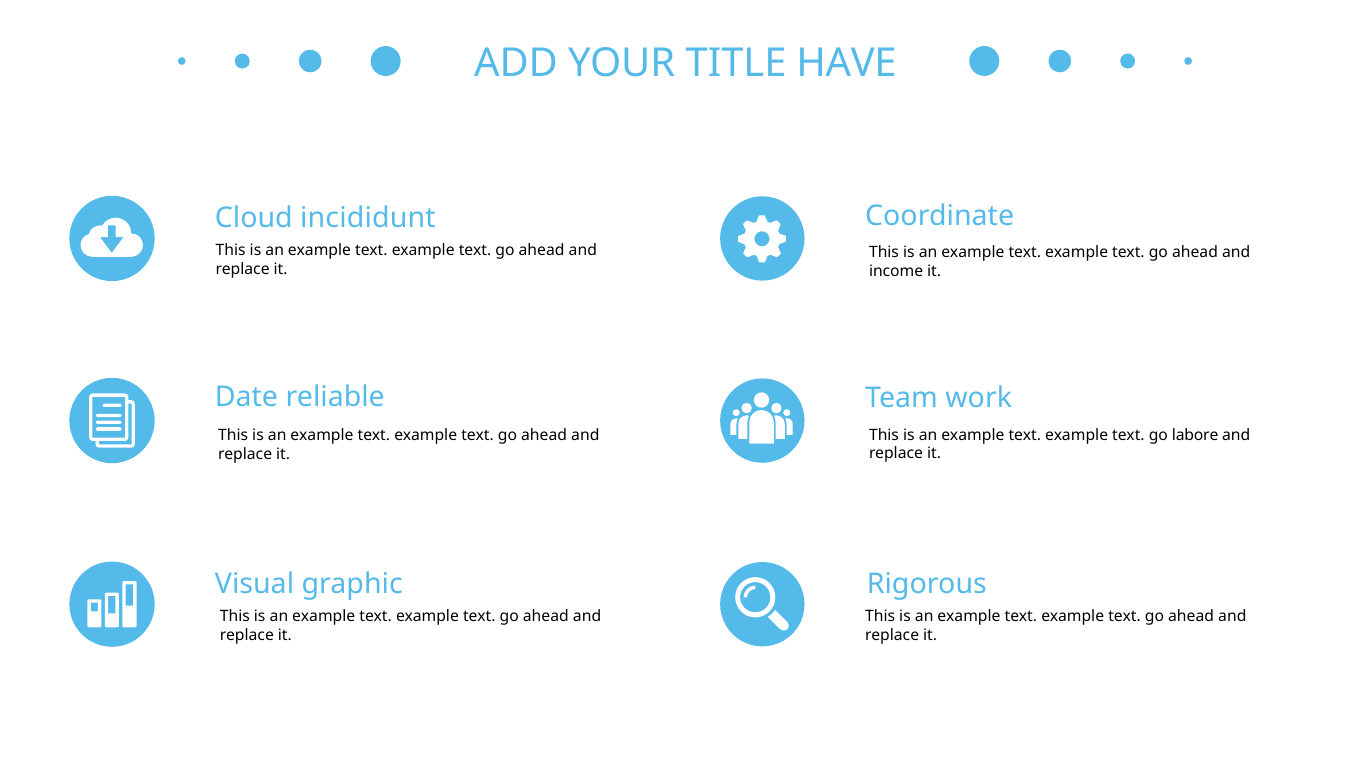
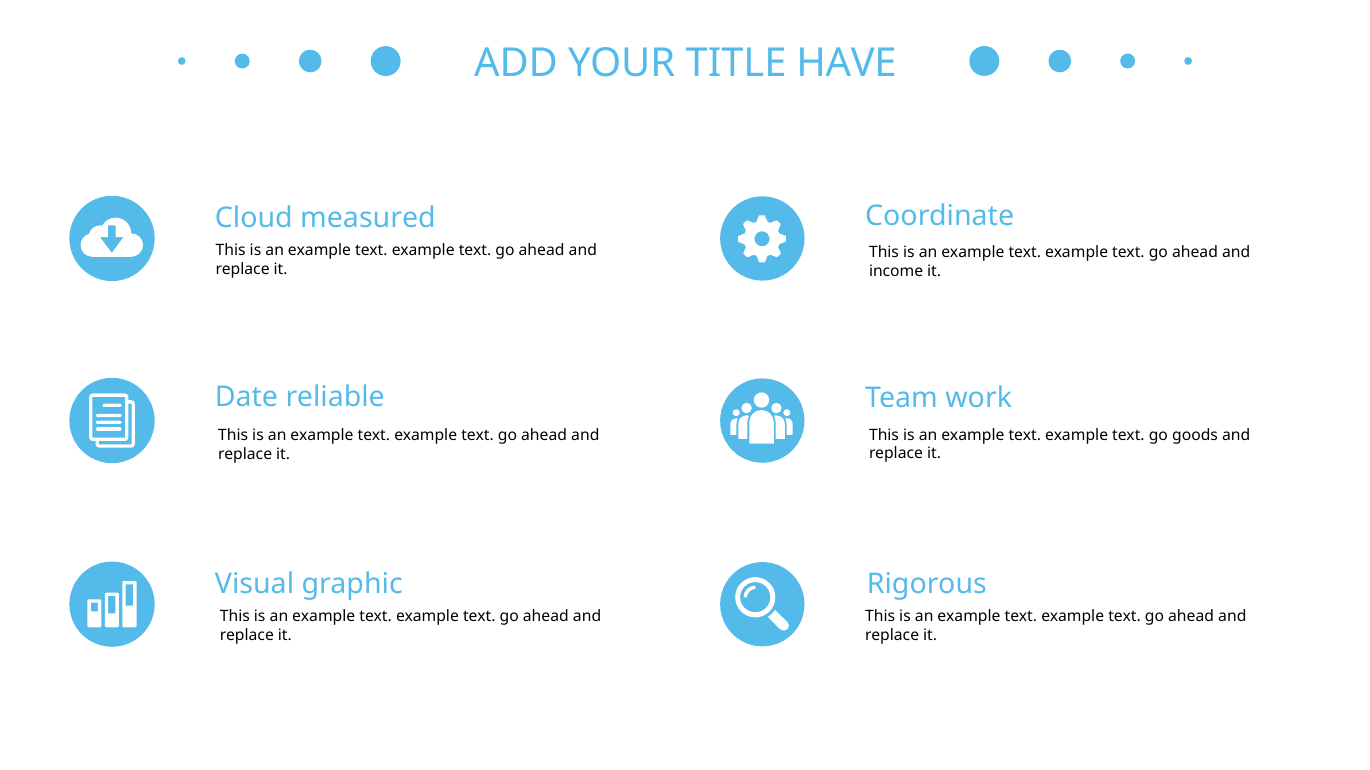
incididunt: incididunt -> measured
labore: labore -> goods
